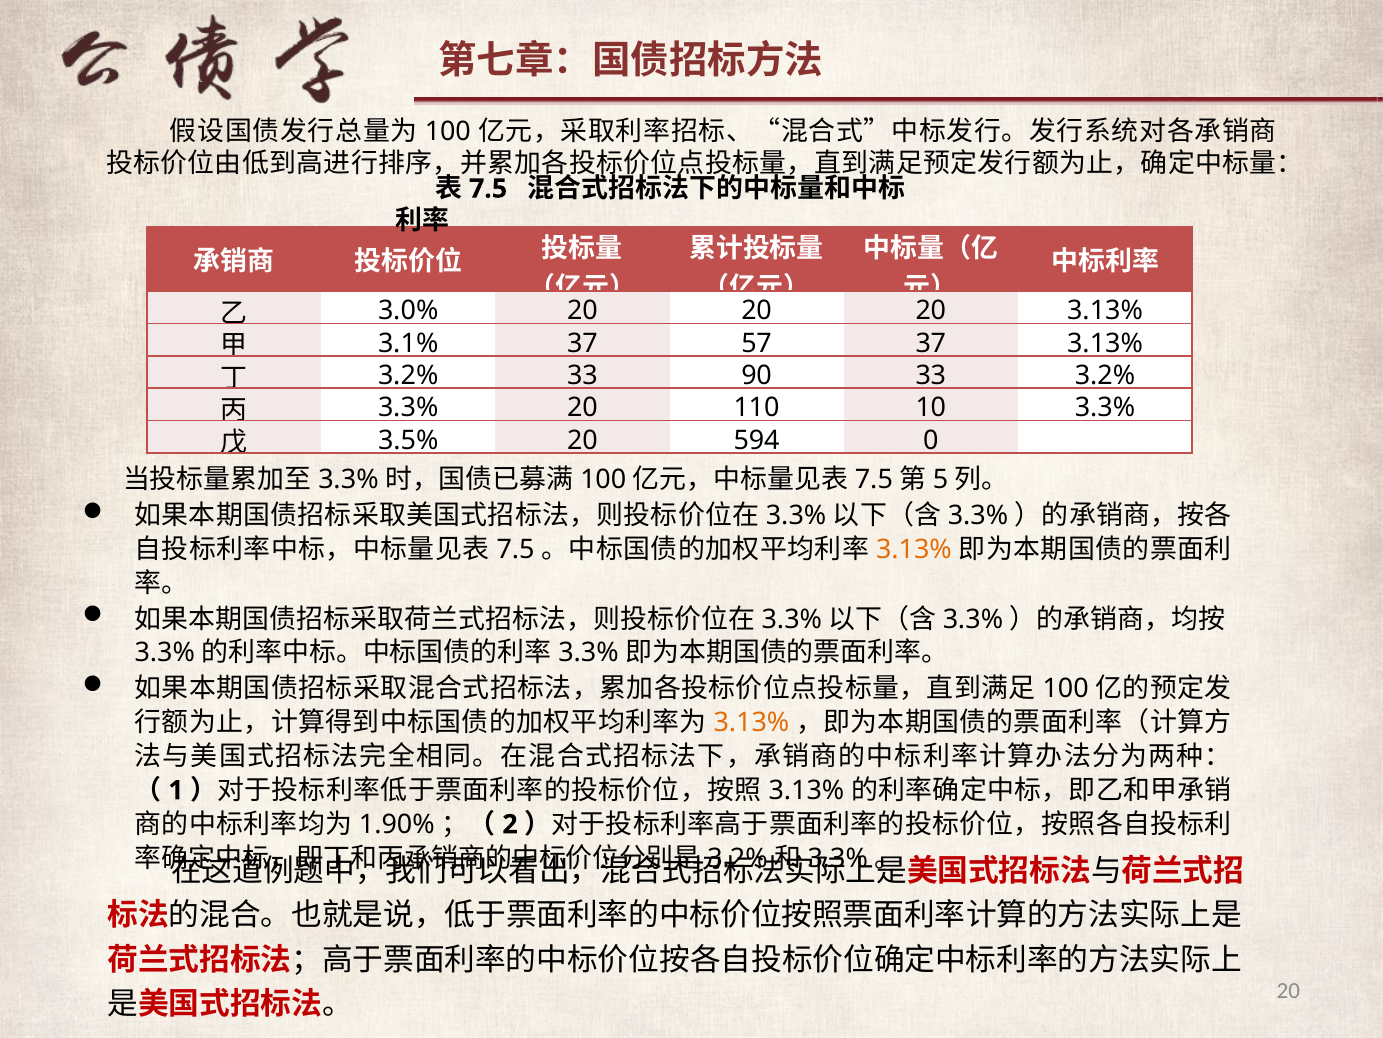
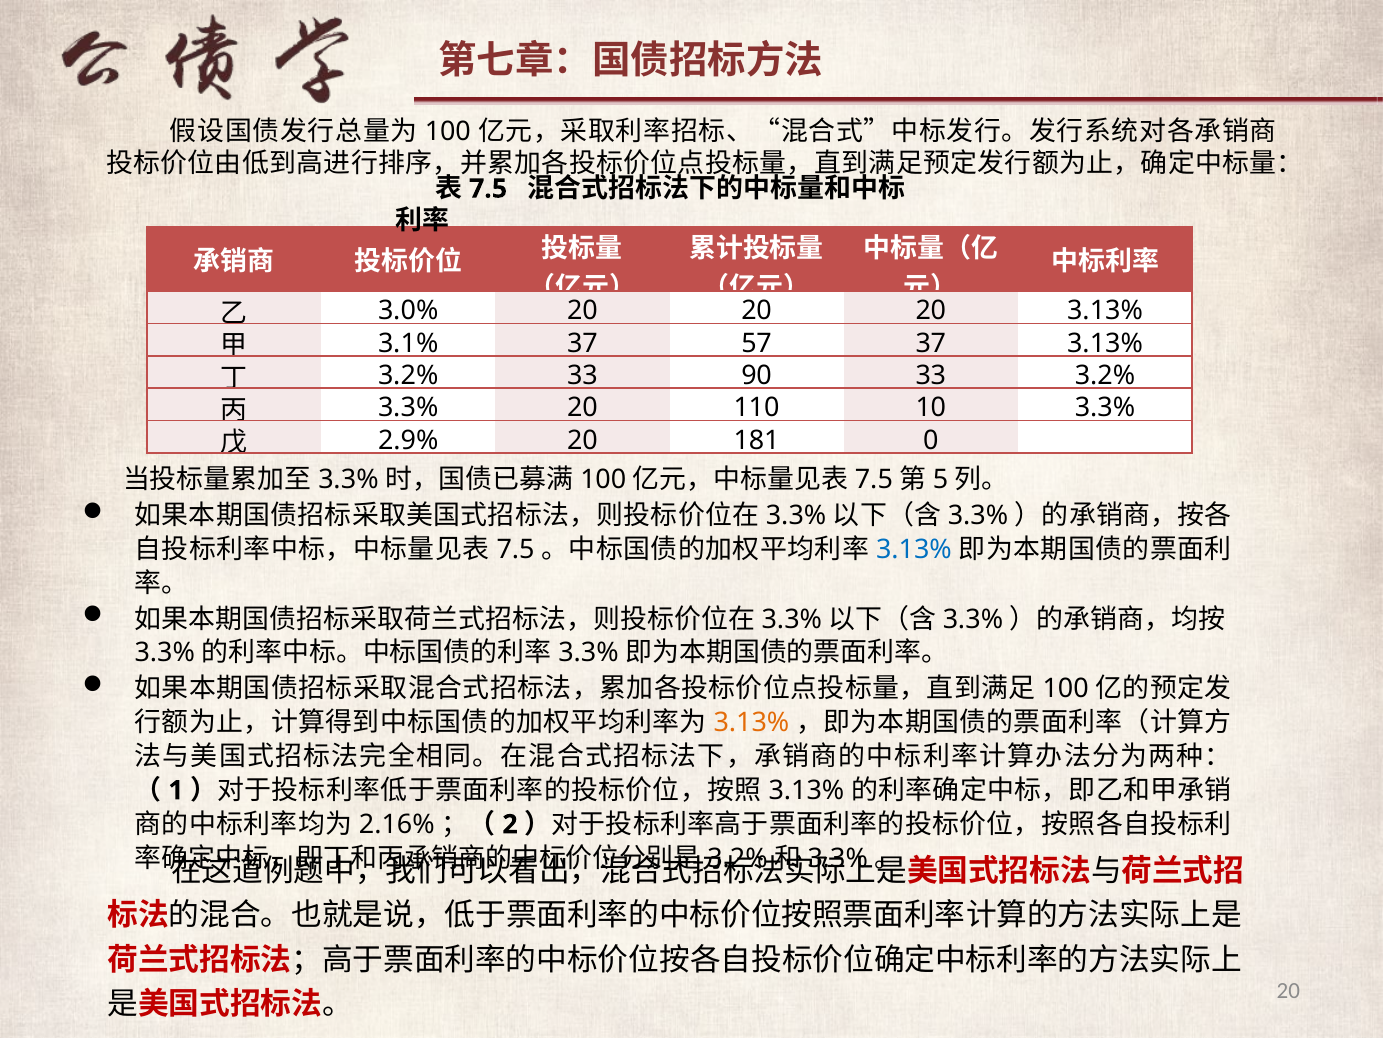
3.5%: 3.5% -> 2.9%
594: 594 -> 181
3.13% at (914, 549) colour: orange -> blue
1.90%: 1.90% -> 2.16%
